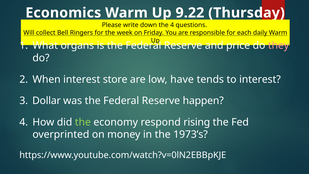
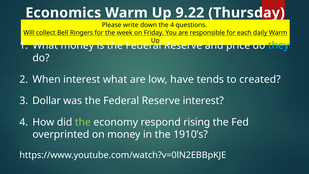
What organs: organs -> money
they colour: pink -> light blue
interest store: store -> what
to interest: interest -> created
Reserve happen: happen -> interest
1973’s: 1973’s -> 1910’s
